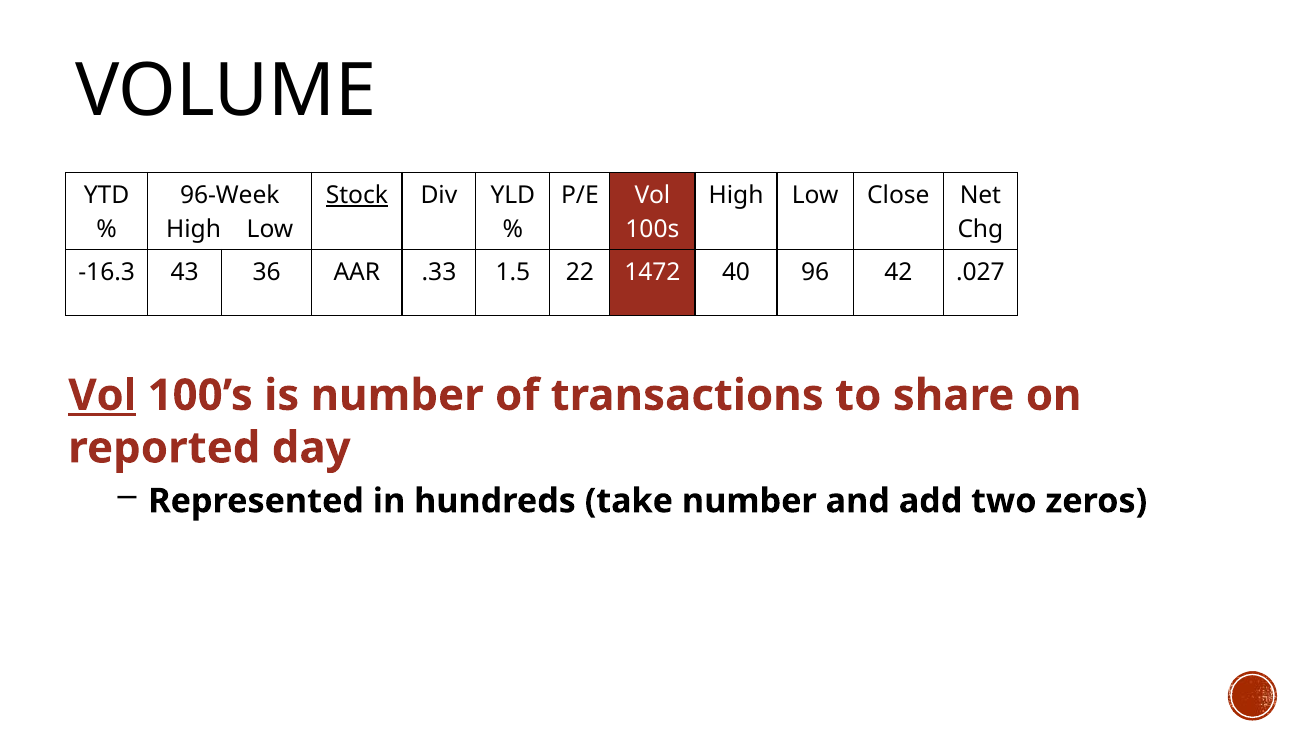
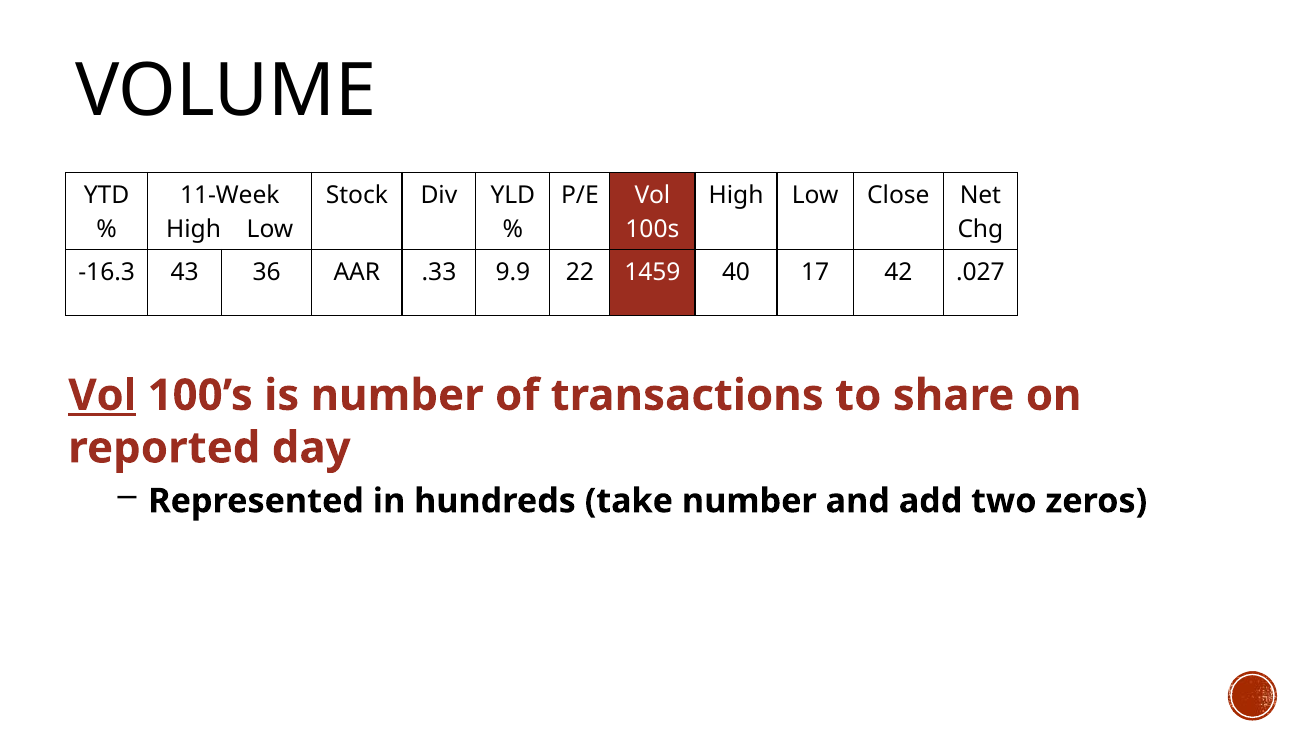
96-Week: 96-Week -> 11-Week
Stock underline: present -> none
1.5: 1.5 -> 9.9
1472: 1472 -> 1459
96: 96 -> 17
